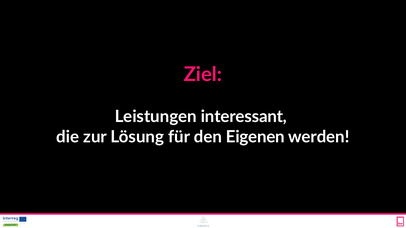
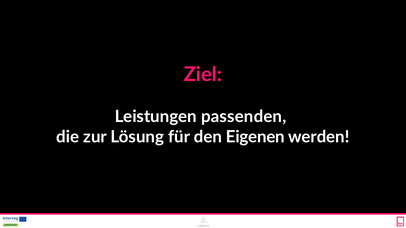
interessant: interessant -> passenden
